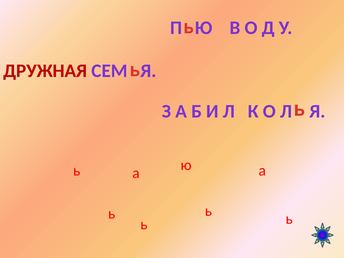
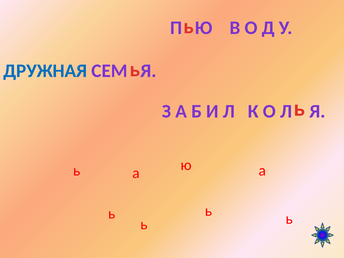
ДРУЖНАЯ colour: red -> blue
